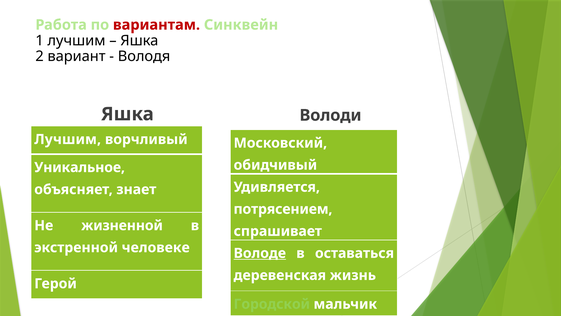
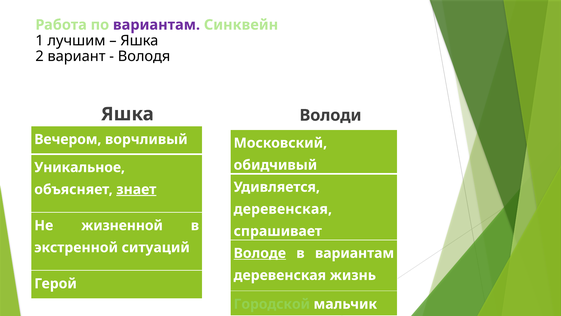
вариантам at (156, 25) colour: red -> purple
Лучшим at (68, 139): Лучшим -> Вечером
знает underline: none -> present
потрясением at (283, 209): потрясением -> деревенская
человеке: человеке -> ситуаций
в оставаться: оставаться -> вариантам
